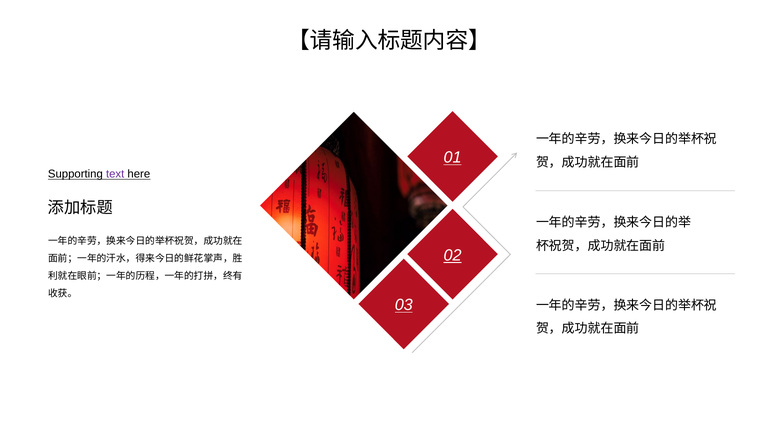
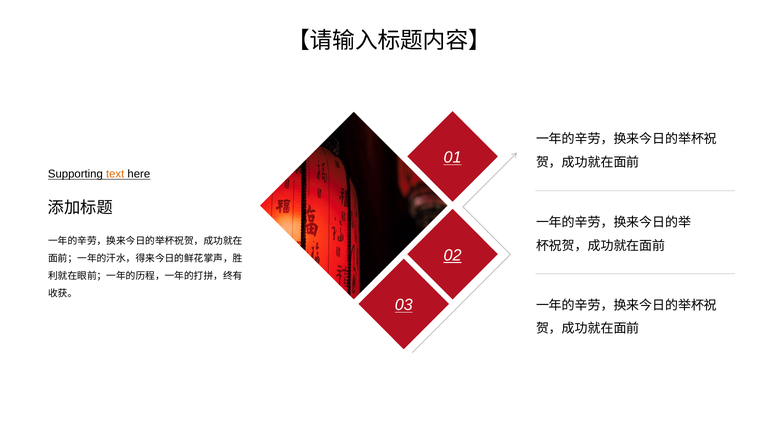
text colour: purple -> orange
